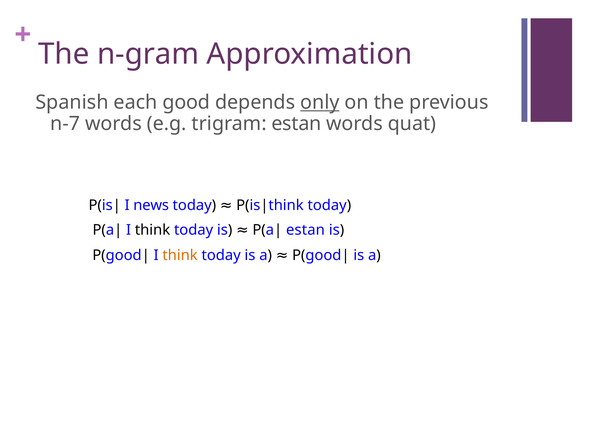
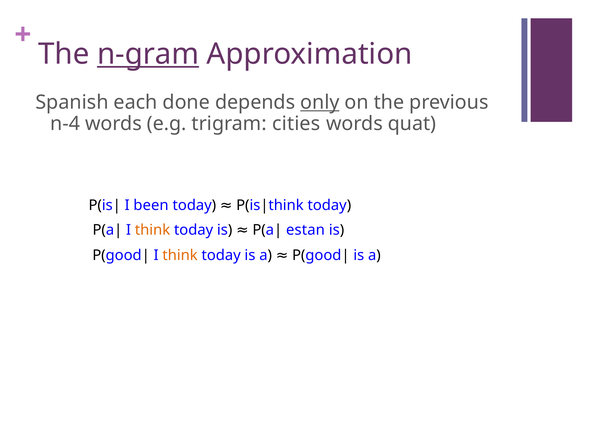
n-gram underline: none -> present
good: good -> done
n-7: n-7 -> n-4
trigram estan: estan -> cities
news: news -> been
think at (153, 229) colour: black -> orange
